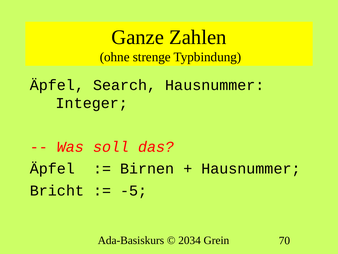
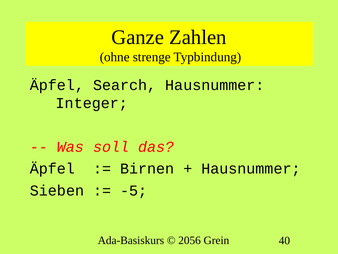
Bricht: Bricht -> Sieben
2034: 2034 -> 2056
70: 70 -> 40
